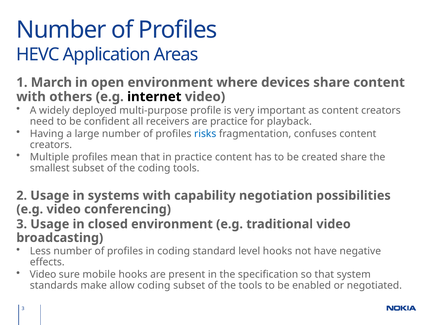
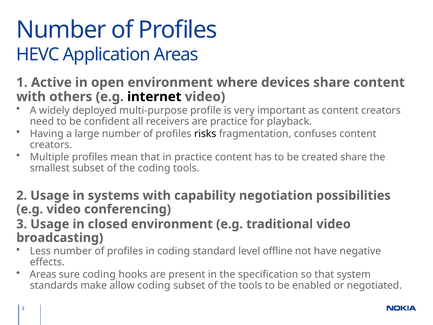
March: March -> Active
risks colour: blue -> black
level hooks: hooks -> offline
Video at (43, 274): Video -> Areas
sure mobile: mobile -> coding
